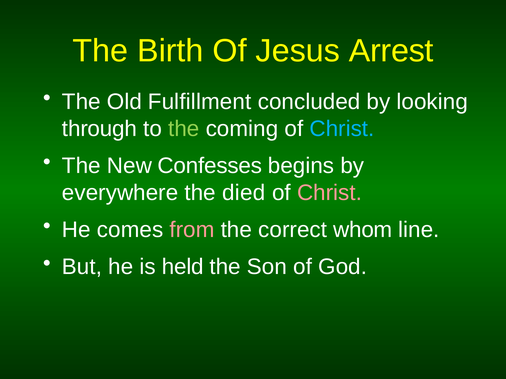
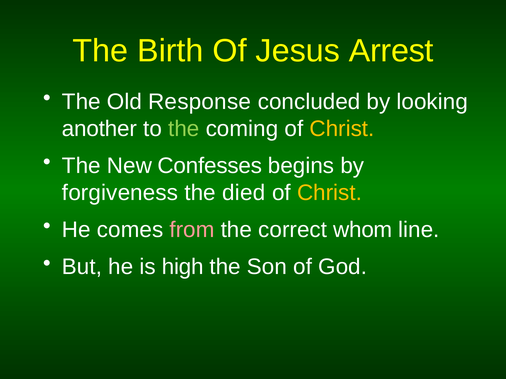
Fulfillment: Fulfillment -> Response
through: through -> another
Christ at (342, 129) colour: light blue -> yellow
everywhere: everywhere -> forgiveness
Christ at (330, 193) colour: pink -> yellow
held: held -> high
